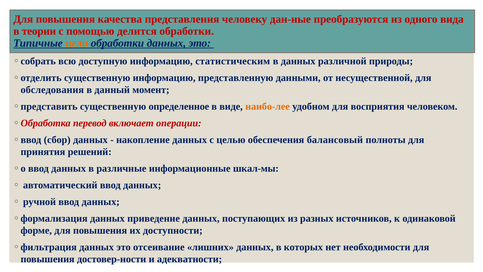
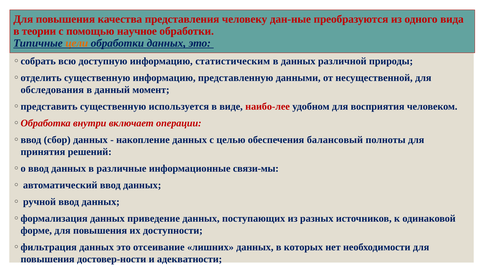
делится: делится -> научное
определенное: определенное -> используется
наибо-лее colour: orange -> red
перевод: перевод -> внутри
шкал-мы: шкал-мы -> связи-мы
